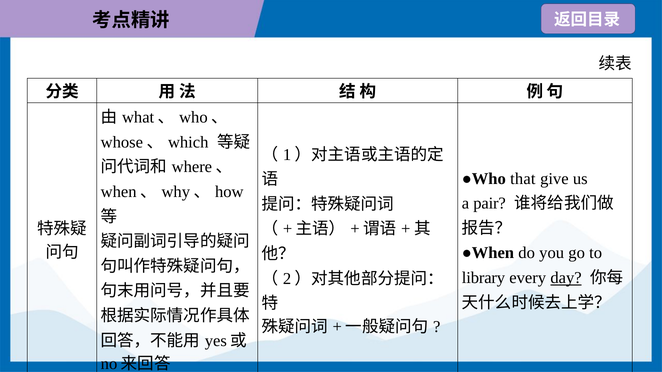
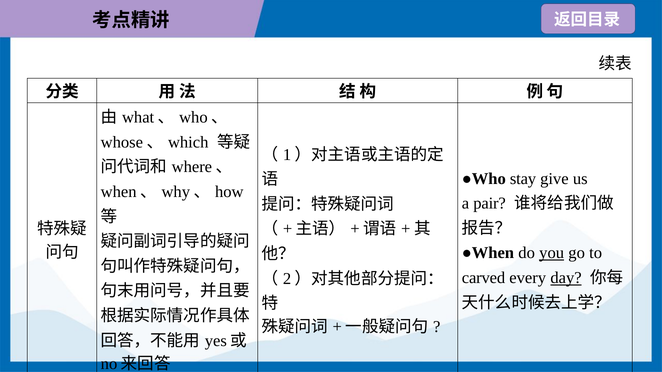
that: that -> stay
you underline: none -> present
library: library -> carved
